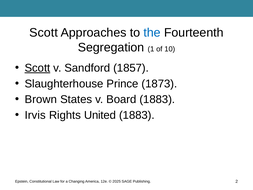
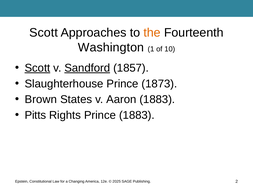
the colour: blue -> orange
Segregation: Segregation -> Washington
Sandford underline: none -> present
Board: Board -> Aaron
Irvis: Irvis -> Pitts
Rights United: United -> Prince
